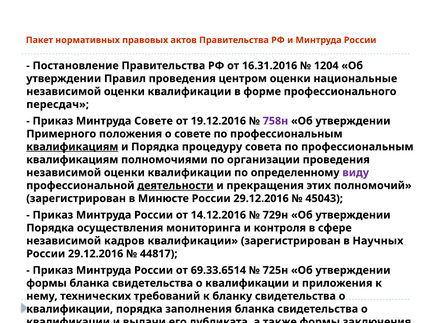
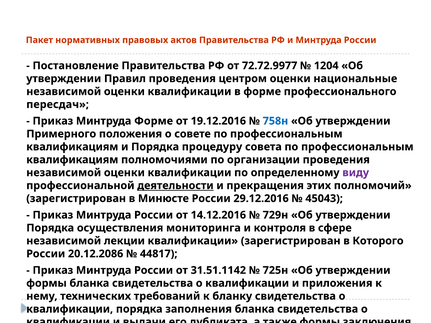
16.31.2016: 16.31.2016 -> 72.72.9977
Минтруда Совете: Совете -> Форме
758н colour: purple -> blue
квалификациям at (72, 147) underline: present -> none
кадров: кадров -> лекции
Научных: Научных -> Которого
29.12.2016 at (96, 254): 29.12.2016 -> 20.12.2086
69.33.6514: 69.33.6514 -> 31.51.1142
